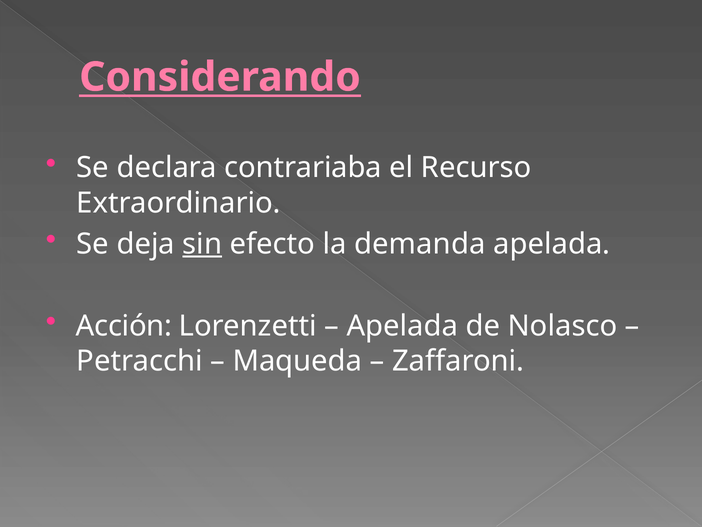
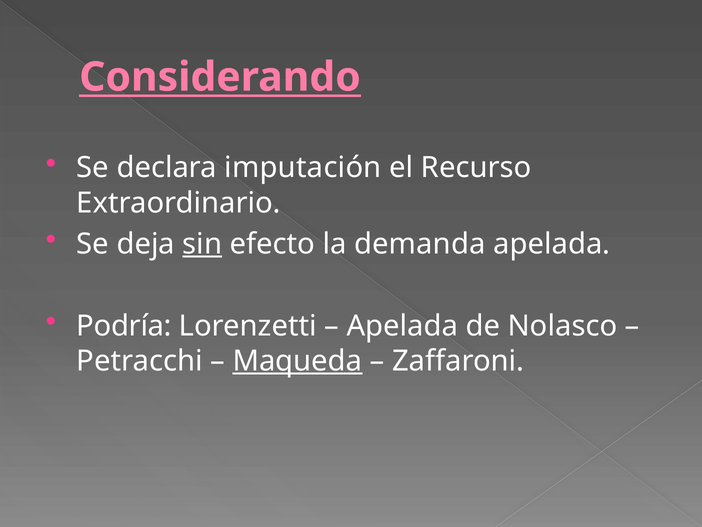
contrariaba: contrariaba -> imputación
Acción: Acción -> Podría
Maqueda underline: none -> present
